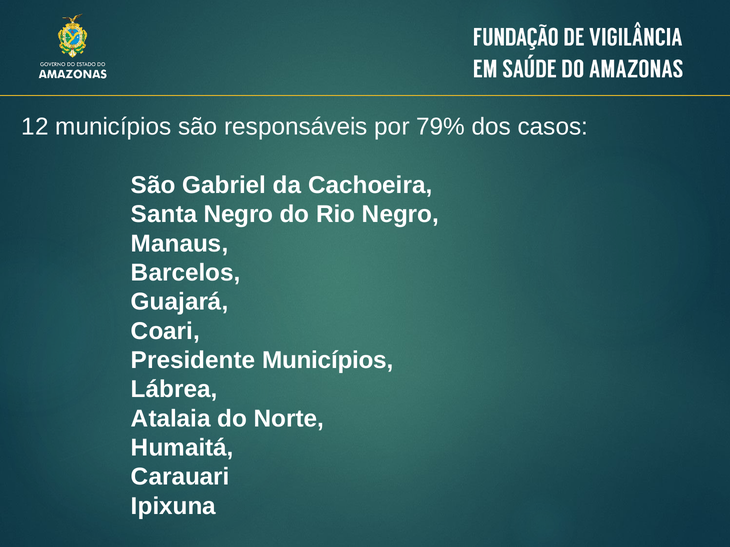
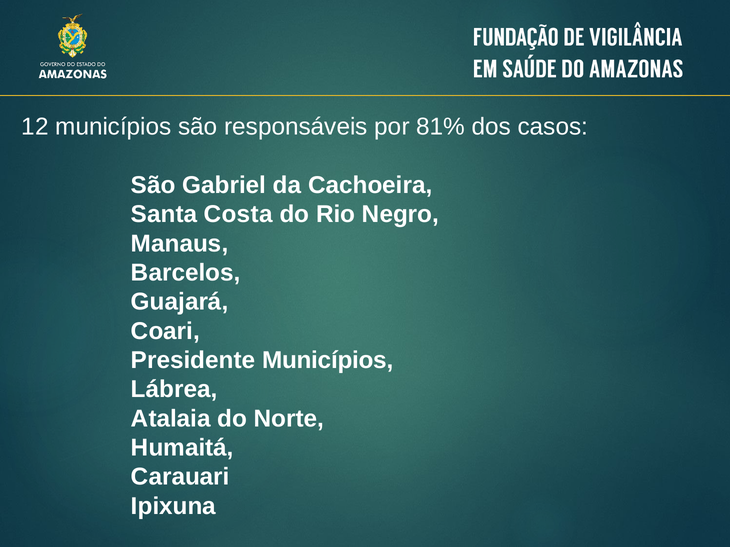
79%: 79% -> 81%
Santa Negro: Negro -> Costa
